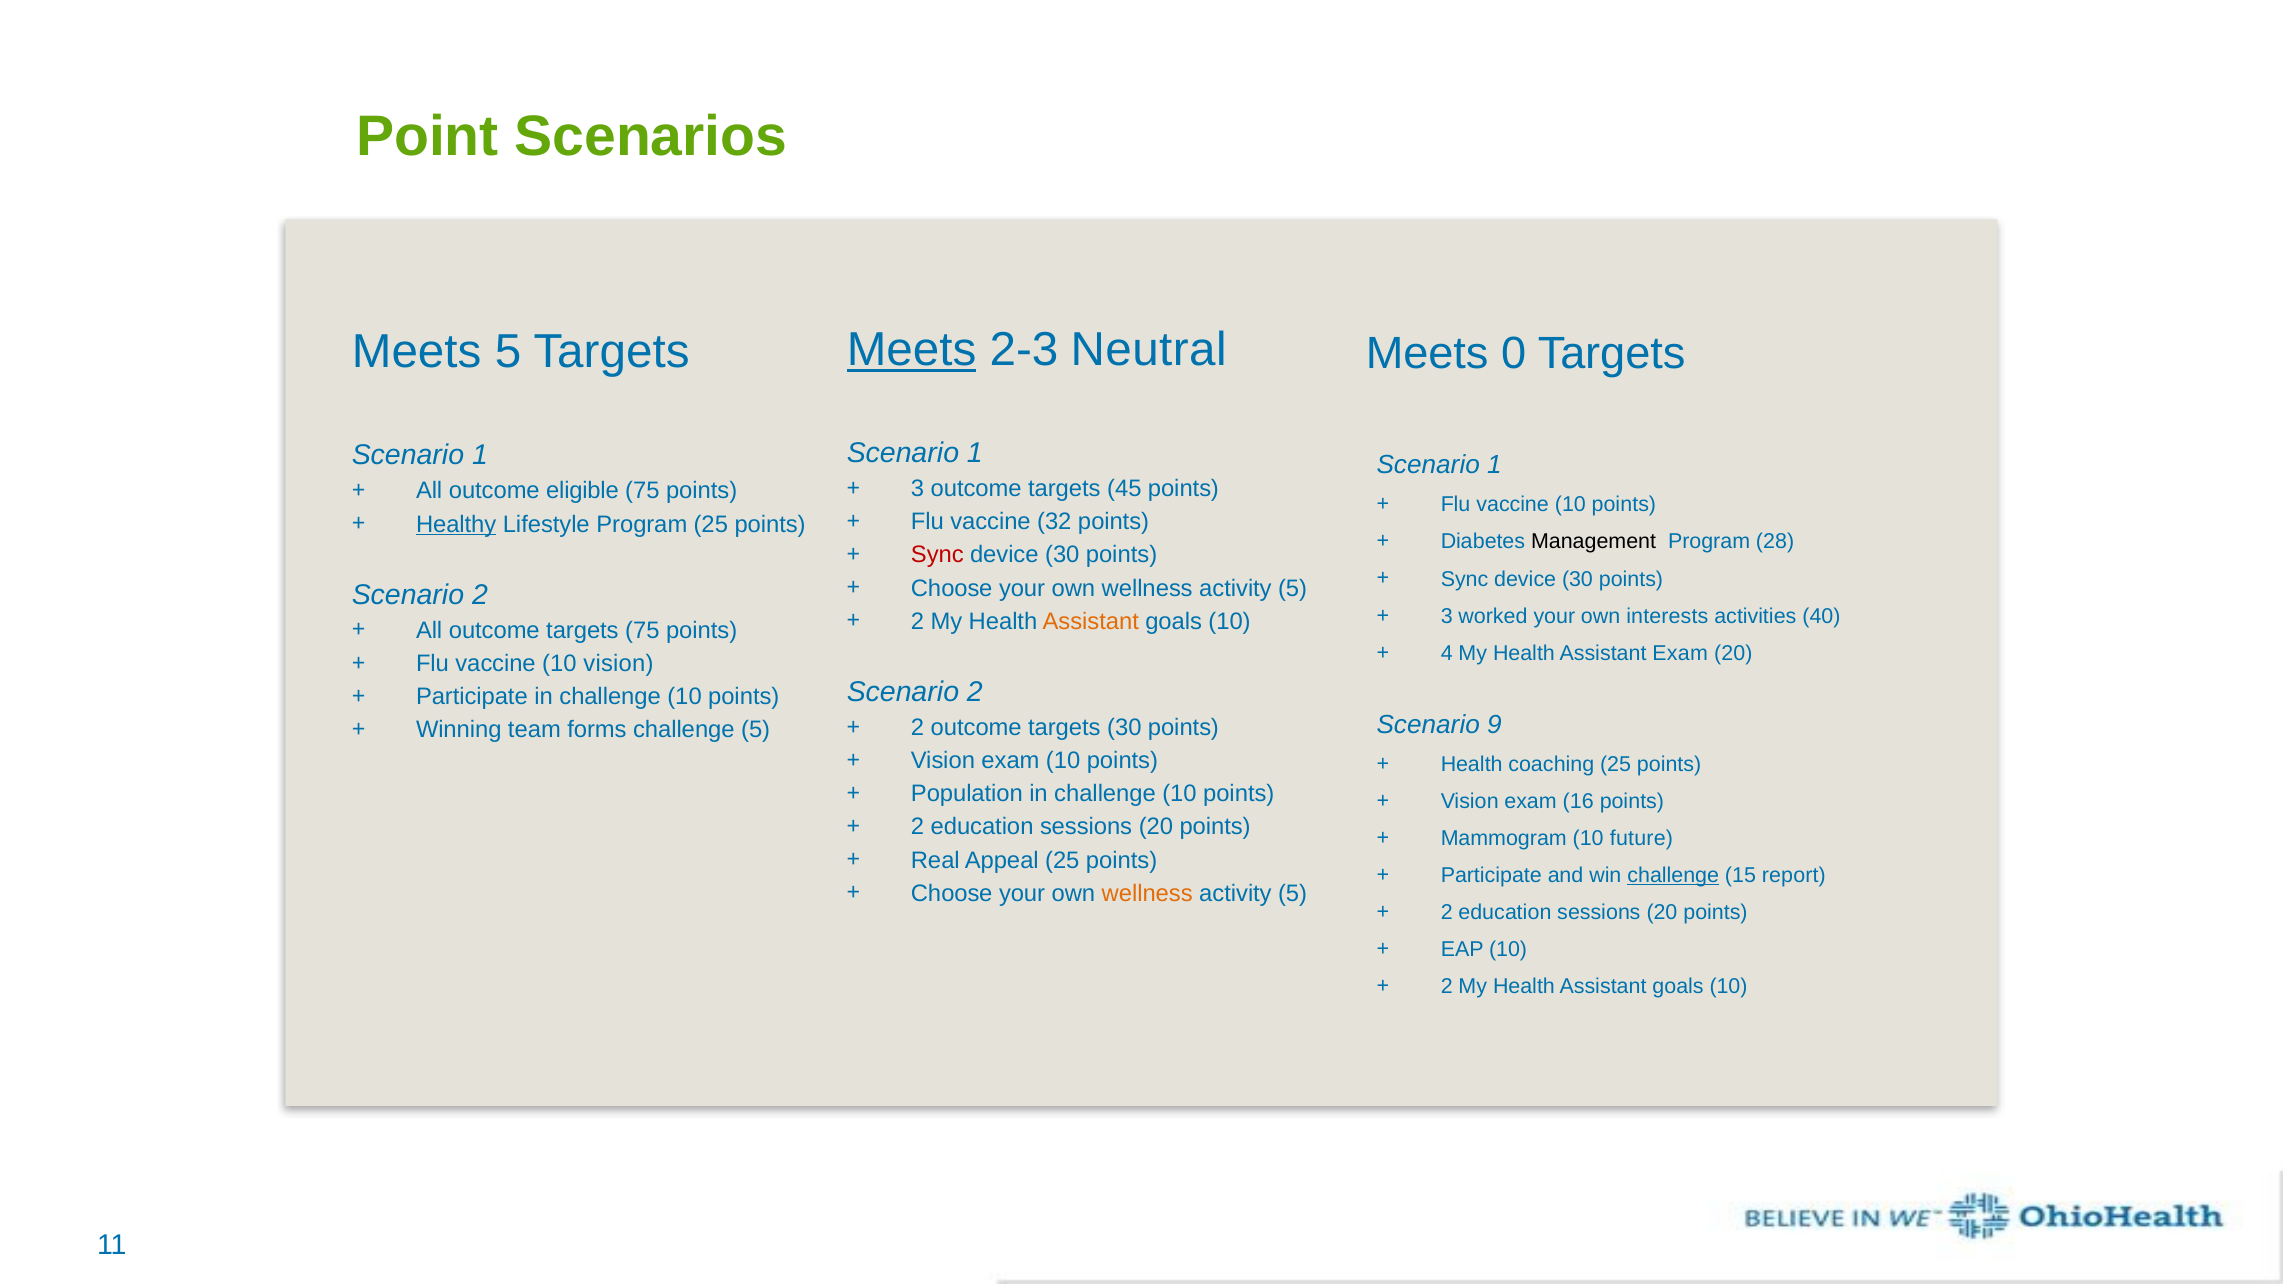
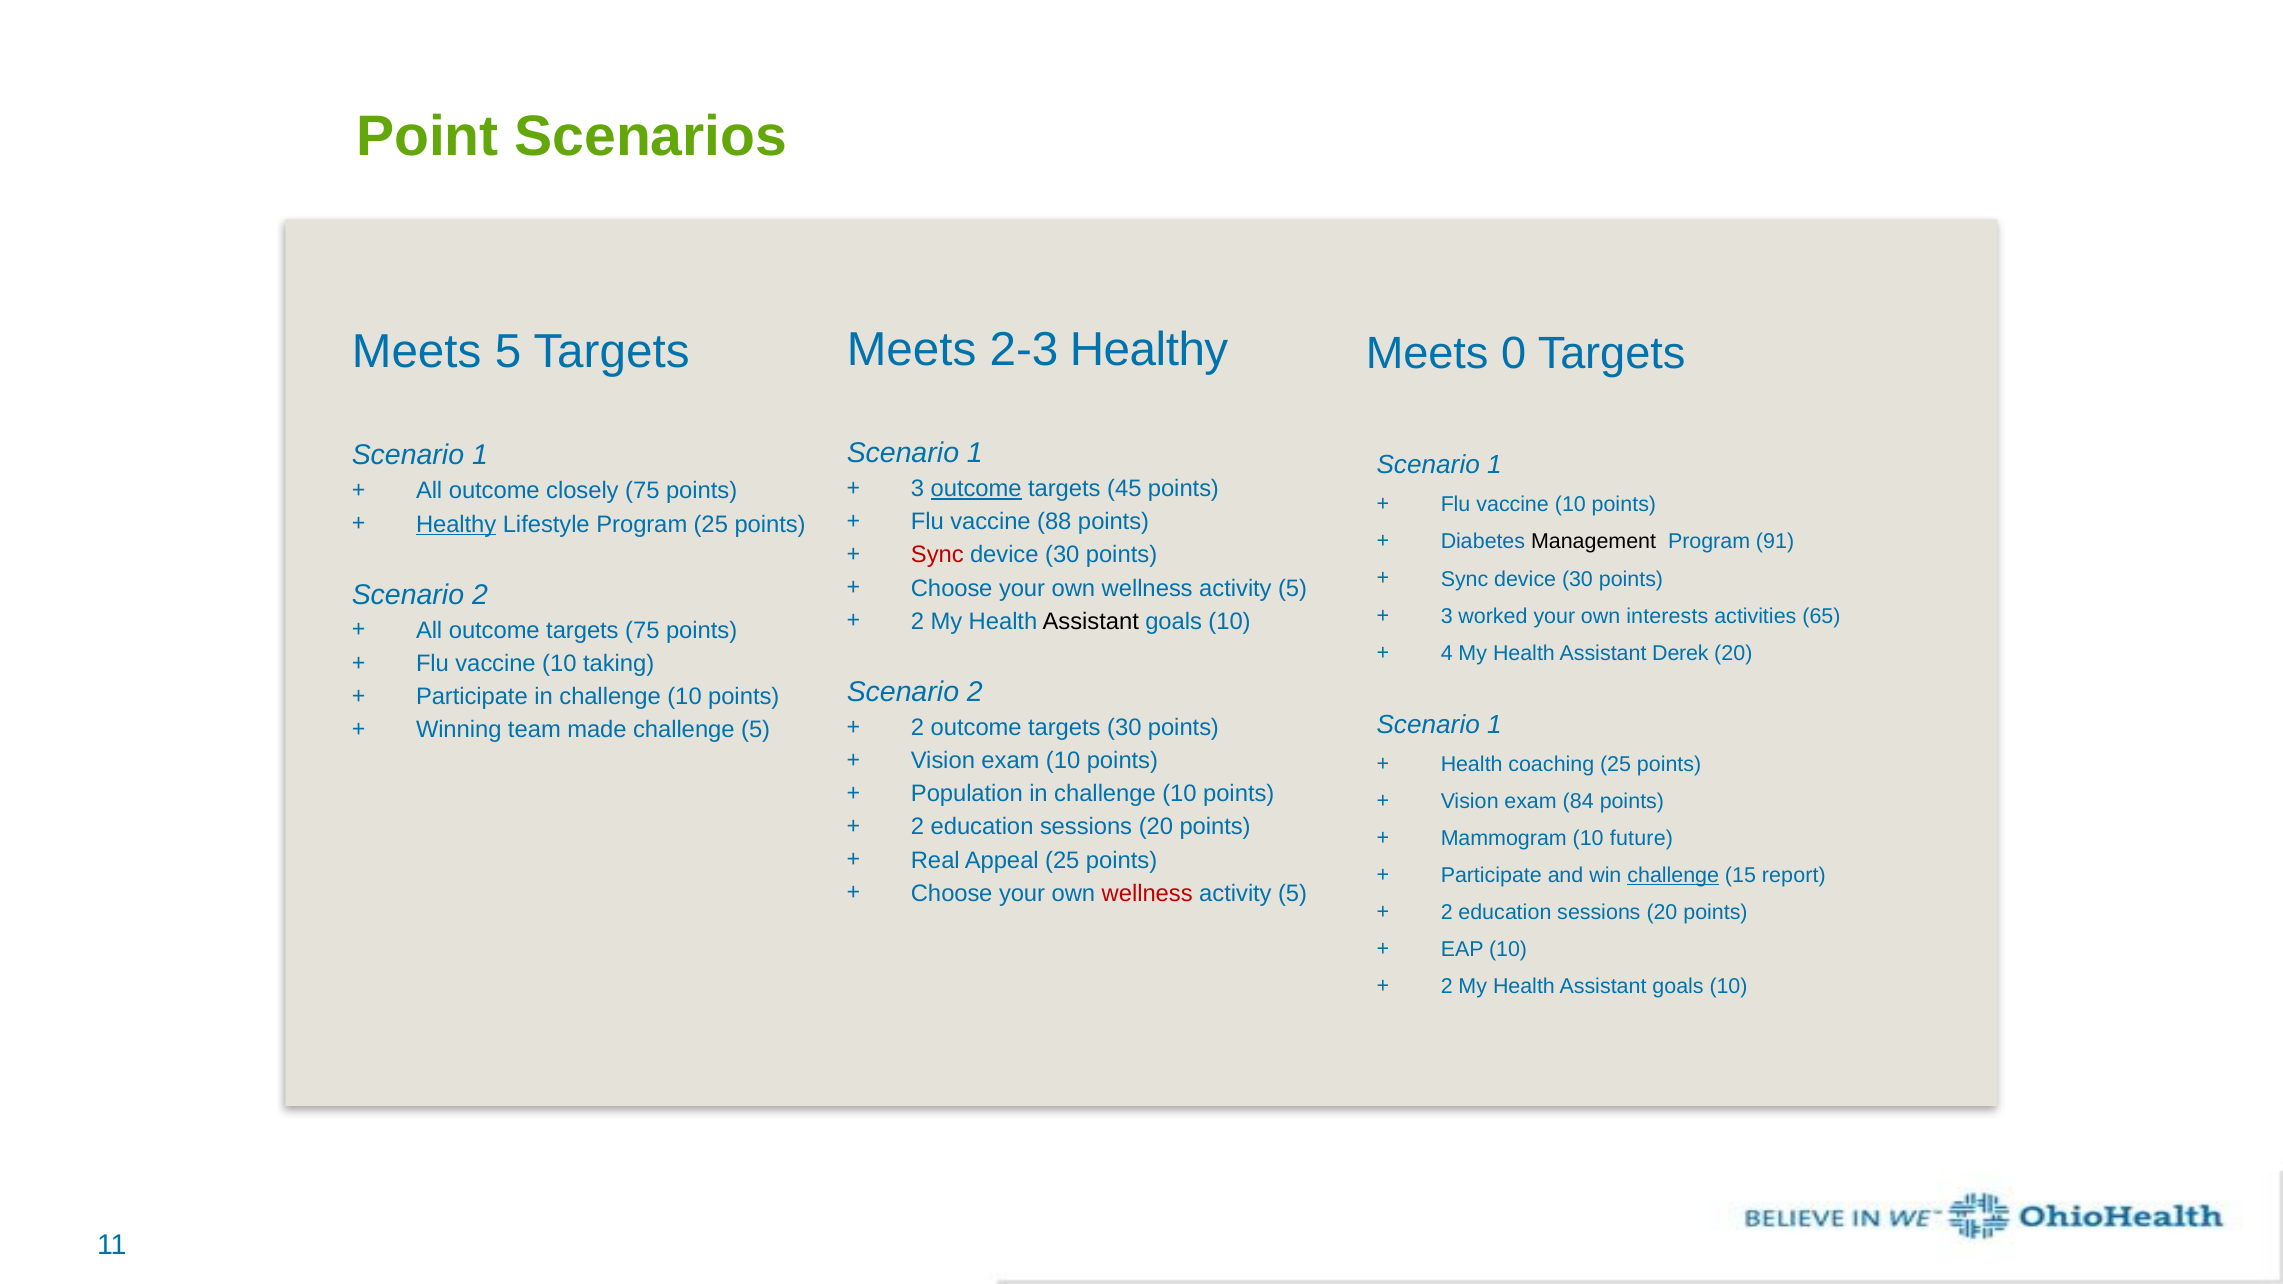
Meets at (912, 350) underline: present -> none
2-3 Neutral: Neutral -> Healthy
outcome at (976, 489) underline: none -> present
eligible: eligible -> closely
32: 32 -> 88
28: 28 -> 91
40: 40 -> 65
Assistant at (1091, 621) colour: orange -> black
Assistant Exam: Exam -> Derek
10 vision: vision -> taking
9 at (1494, 725): 9 -> 1
forms: forms -> made
16: 16 -> 84
wellness at (1147, 894) colour: orange -> red
